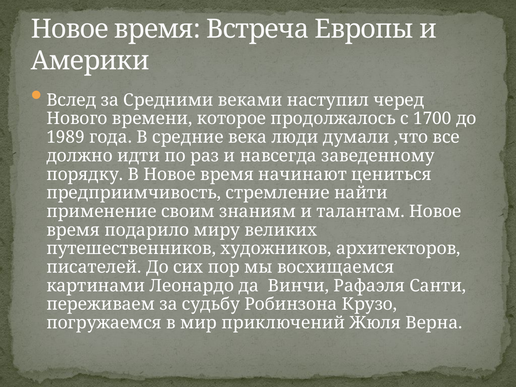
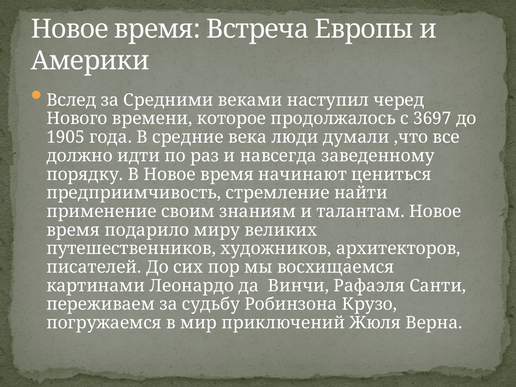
1700: 1700 -> 3697
1989: 1989 -> 1905
